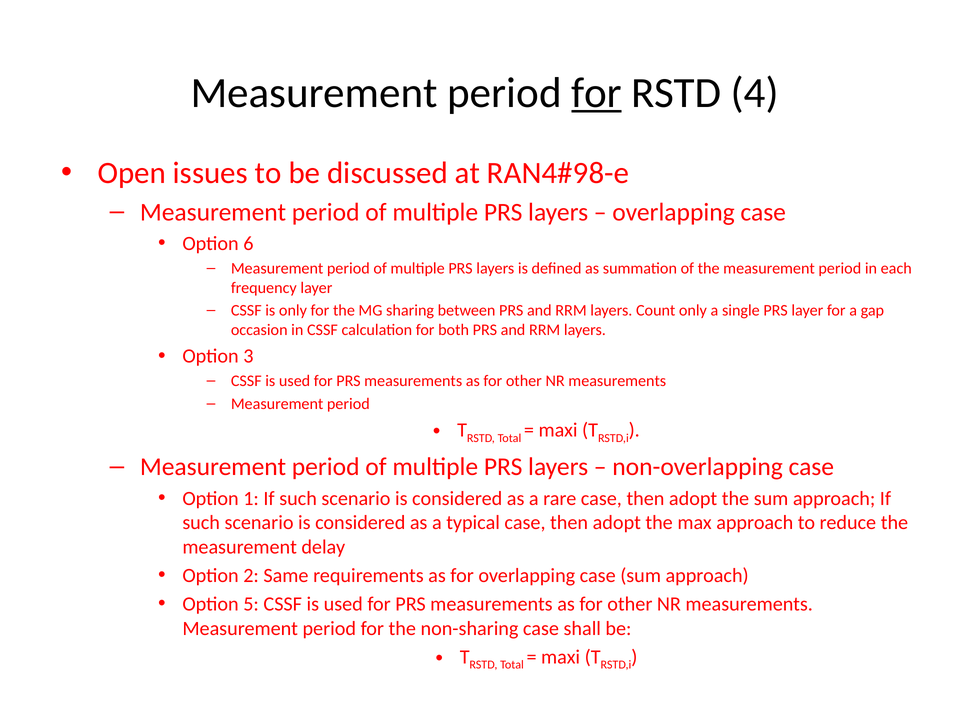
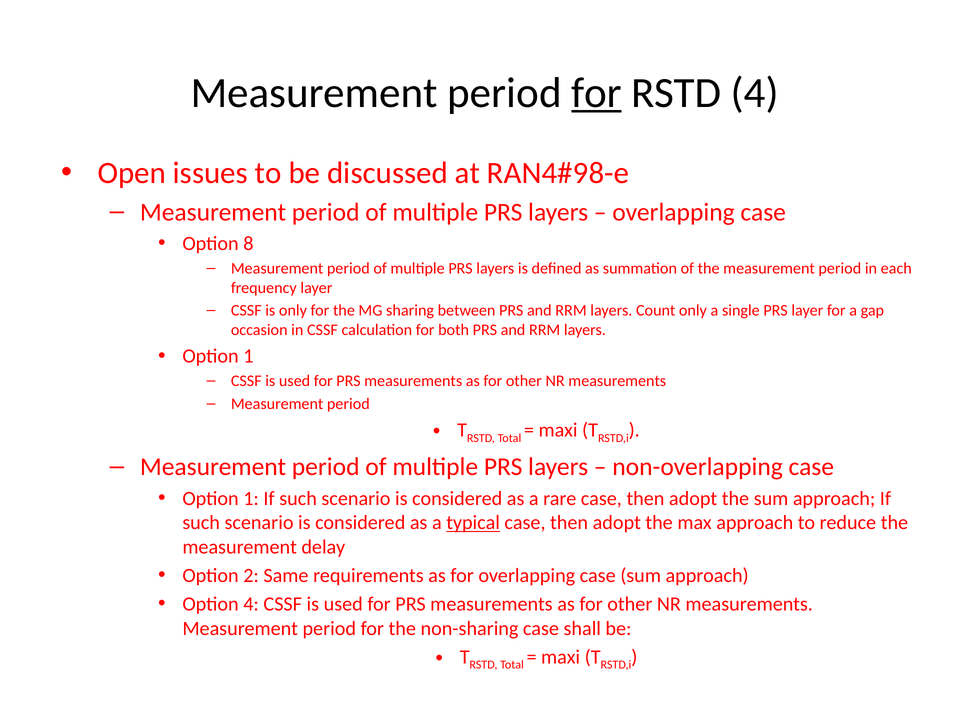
6: 6 -> 8
3 at (248, 356): 3 -> 1
typical underline: none -> present
Option 5: 5 -> 4
